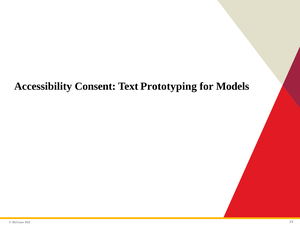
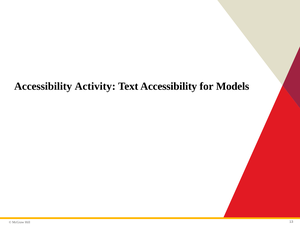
Consent: Consent -> Activity
Text Prototyping: Prototyping -> Accessibility
